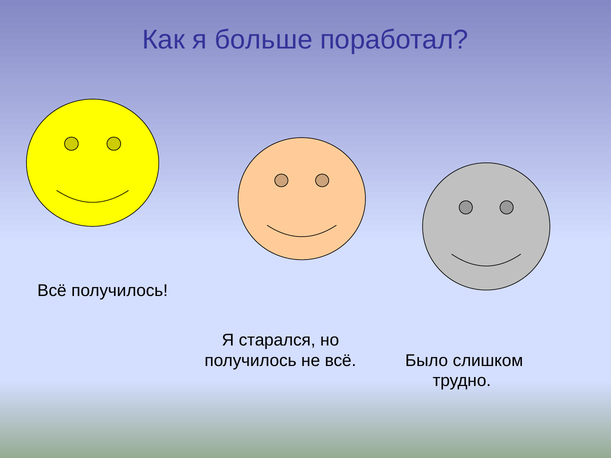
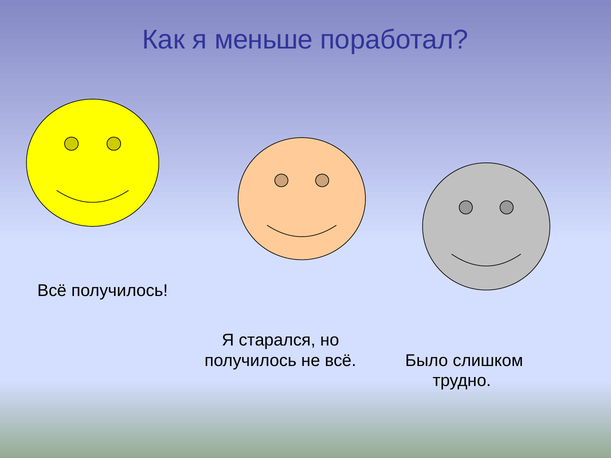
больше: больше -> меньше
